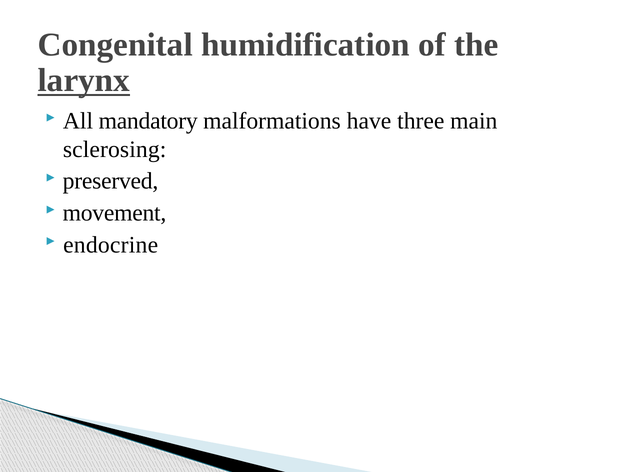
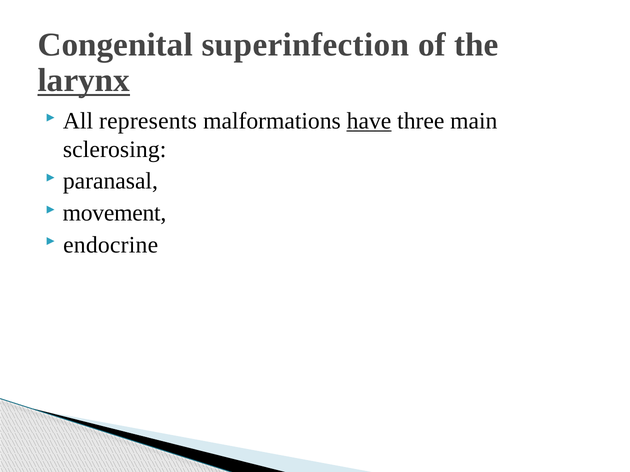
humidification: humidification -> superinfection
mandatory: mandatory -> represents
have underline: none -> present
preserved: preserved -> paranasal
